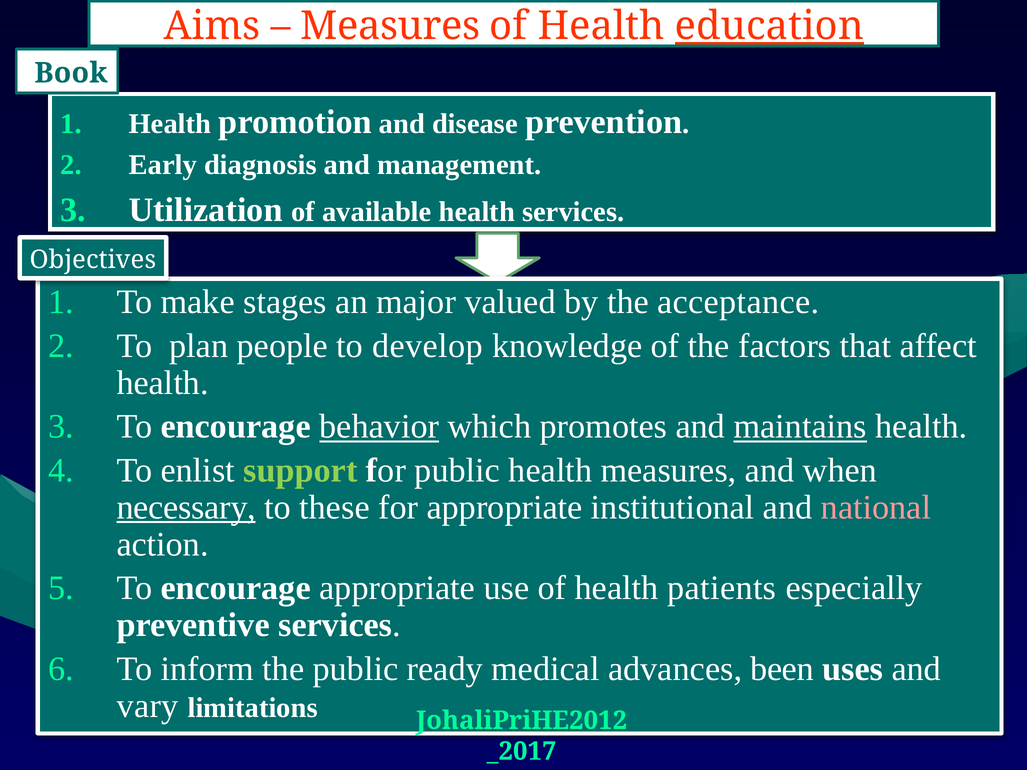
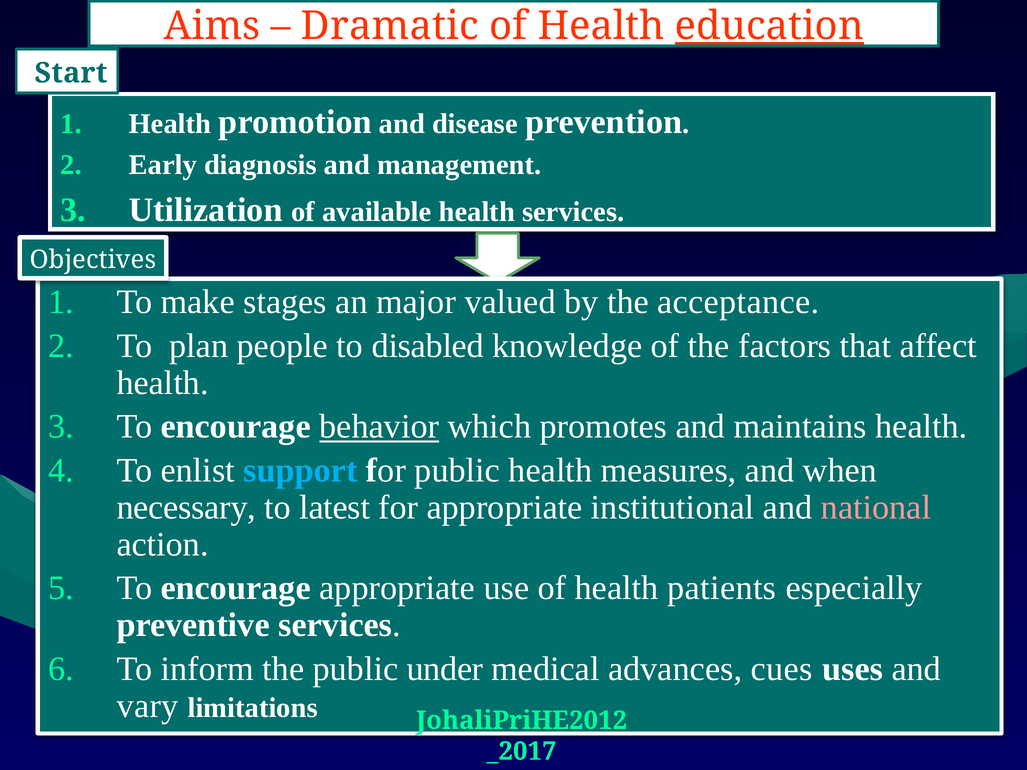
Measures at (390, 26): Measures -> Dramatic
Book: Book -> Start
develop: develop -> disabled
maintains underline: present -> none
support colour: light green -> light blue
necessary underline: present -> none
these: these -> latest
ready: ready -> under
been: been -> cues
